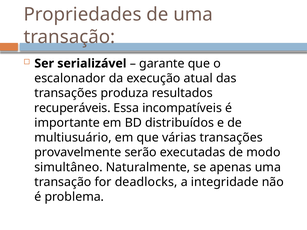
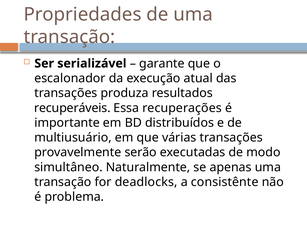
incompatíveis: incompatíveis -> recuperações
integridade: integridade -> consistênte
